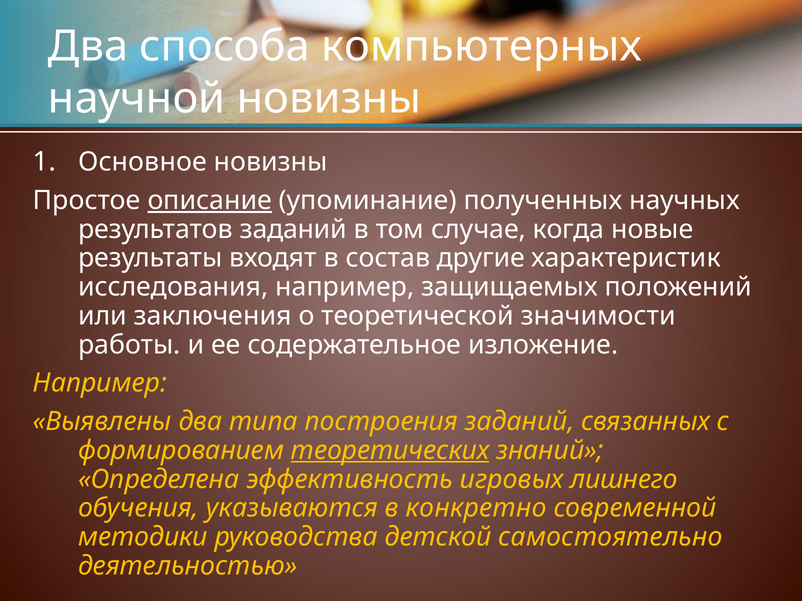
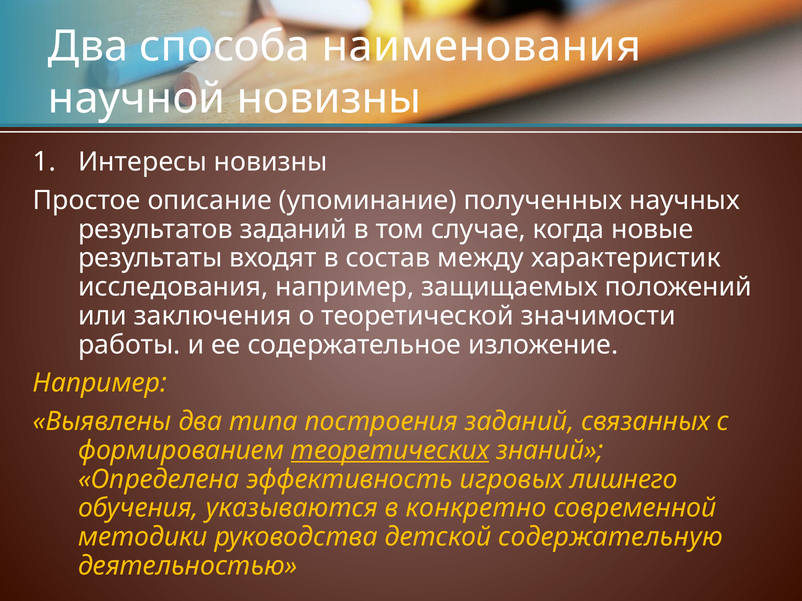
компьютерных: компьютерных -> наименования
Основное: Основное -> Интересы
описание underline: present -> none
другие: другие -> между
самостоятельно: самостоятельно -> содержательную
